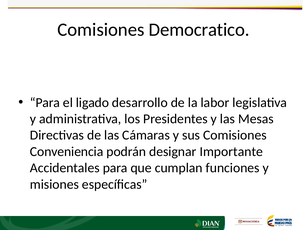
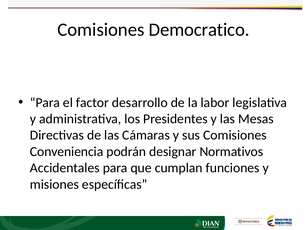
ligado: ligado -> factor
Importante: Importante -> Normativos
